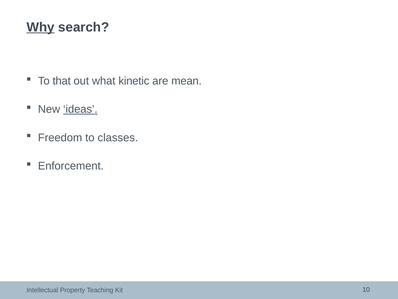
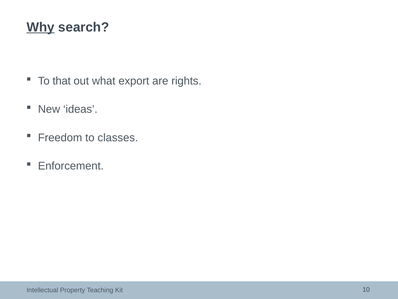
kinetic: kinetic -> export
mean: mean -> rights
ideas underline: present -> none
